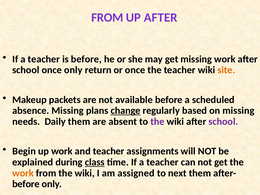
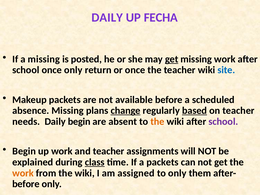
FROM at (107, 18): FROM -> DAILY
UP AFTER: AFTER -> FECHA
teacher at (44, 59): teacher -> missing
is before: before -> posted
get at (172, 59) underline: none -> present
site colour: orange -> blue
based underline: none -> present
on missing: missing -> teacher
Daily them: them -> begin
the at (157, 122) colour: purple -> orange
time If a teacher: teacher -> packets
to next: next -> only
